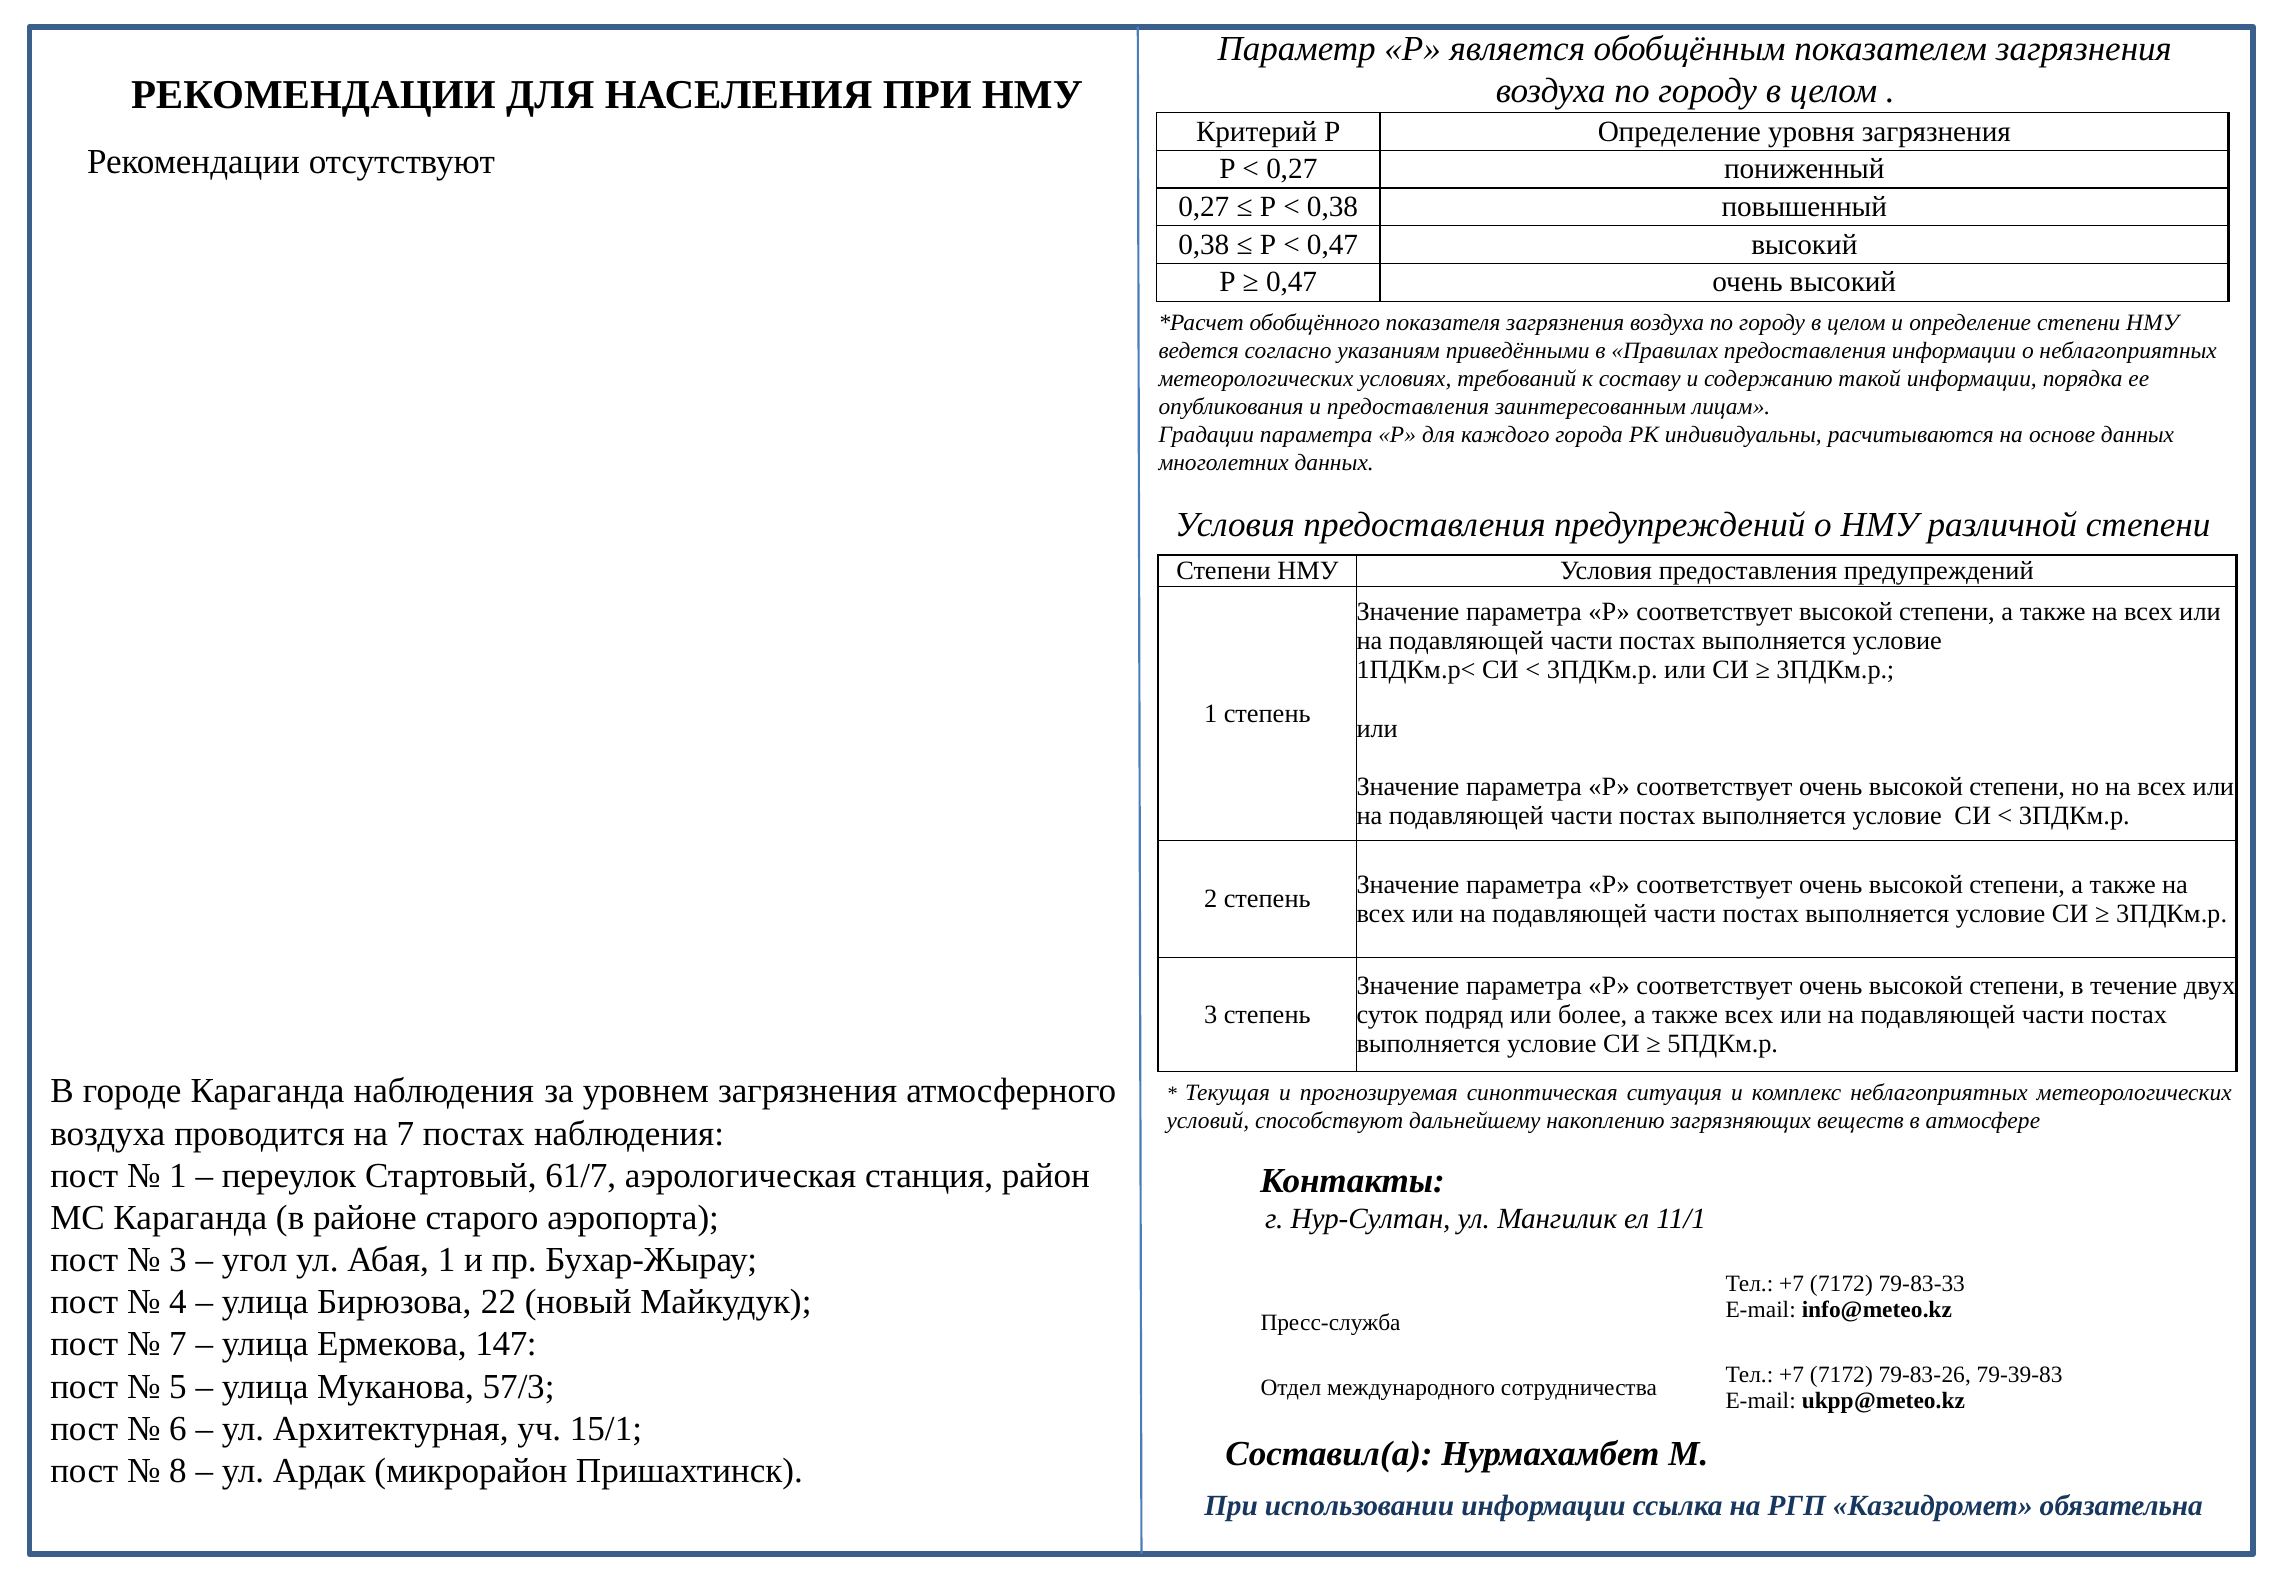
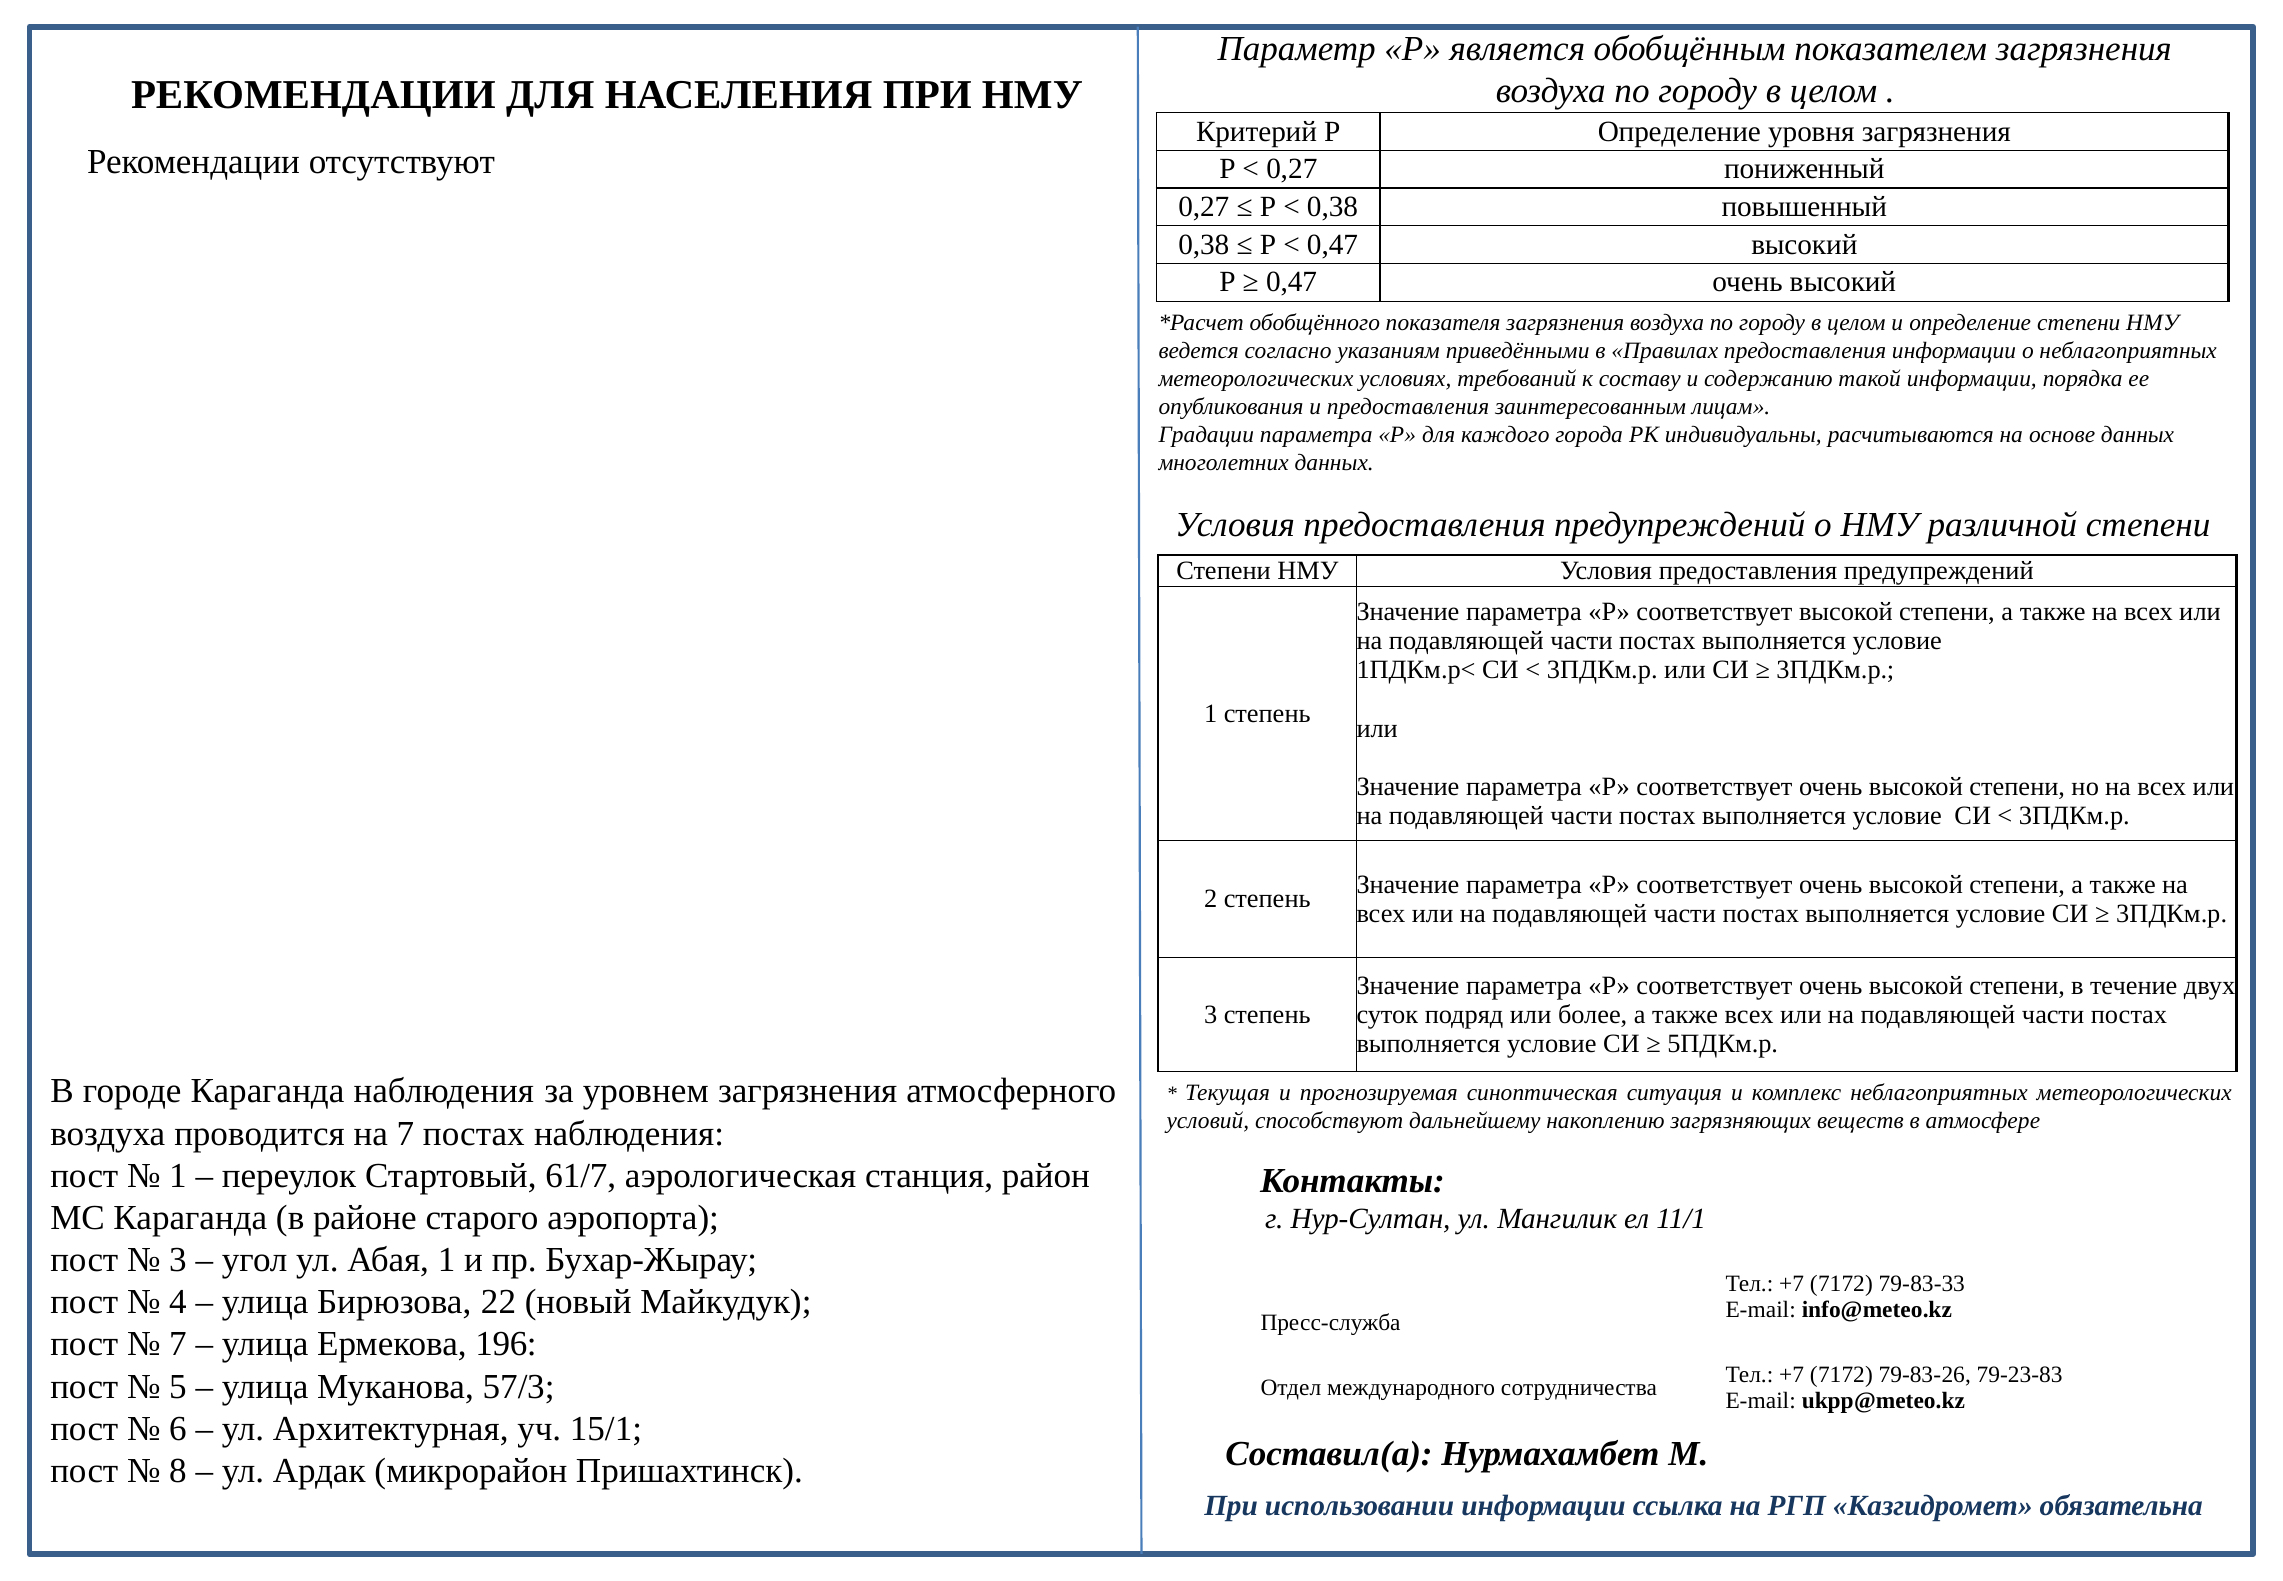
147: 147 -> 196
79-39-83: 79-39-83 -> 79-23-83
